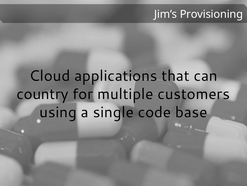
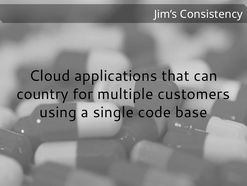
Provisioning: Provisioning -> Consistency
